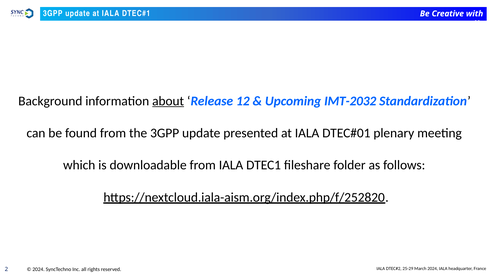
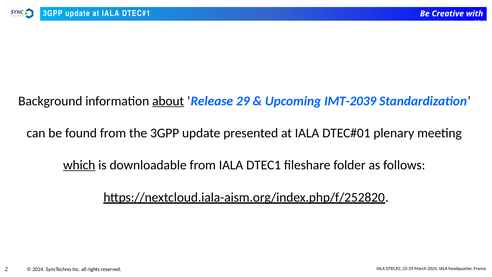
12: 12 -> 29
IMT-2032: IMT-2032 -> IMT-2039
which underline: none -> present
